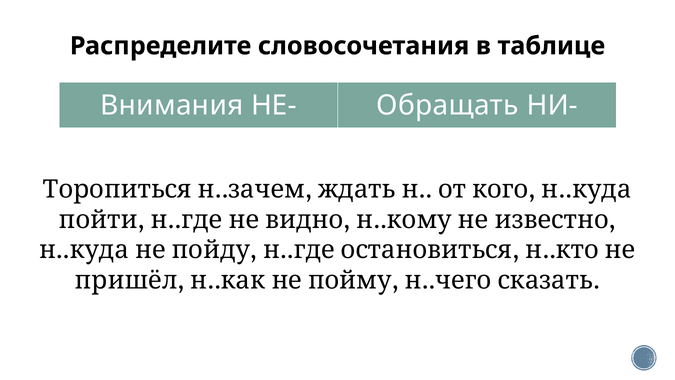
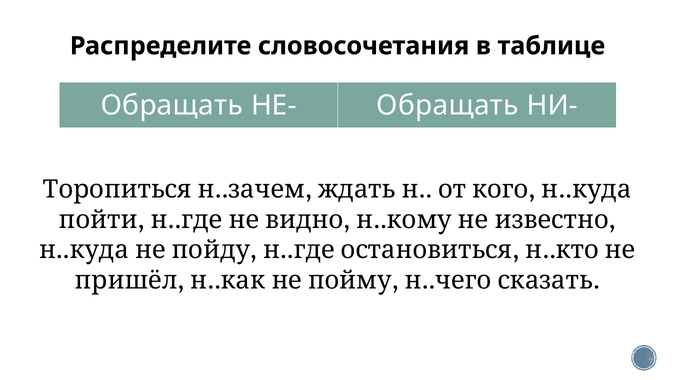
Внимания at (172, 106): Внимания -> Обращать
